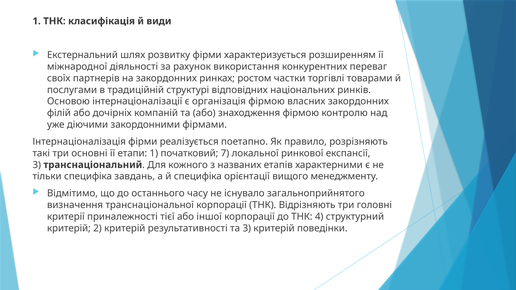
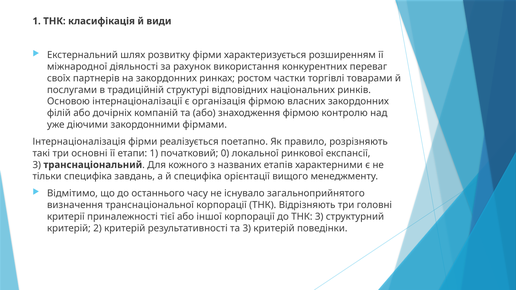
7: 7 -> 0
ТНК 4: 4 -> 3
